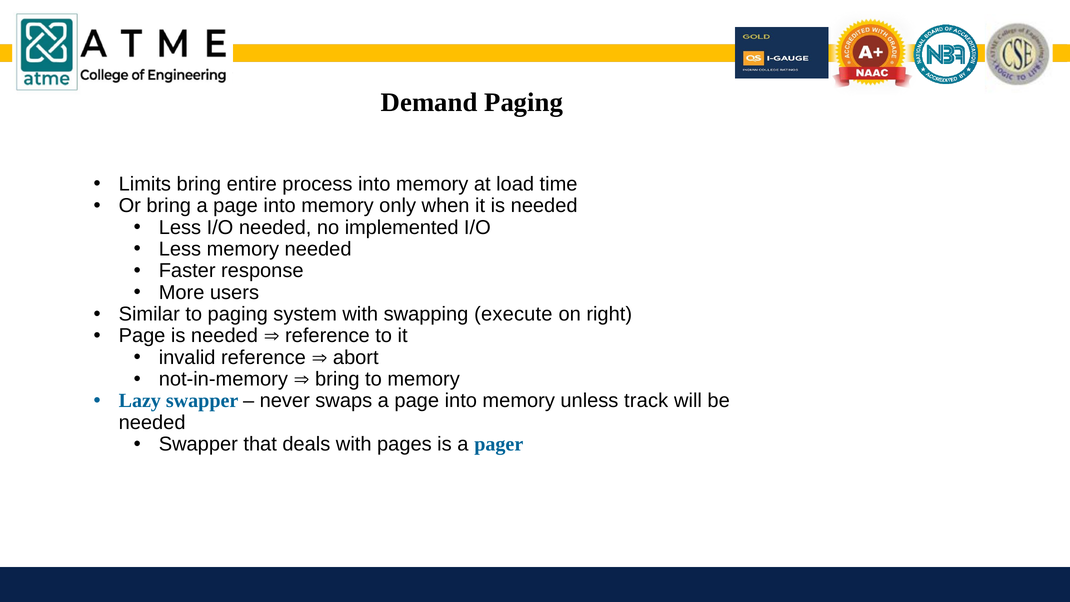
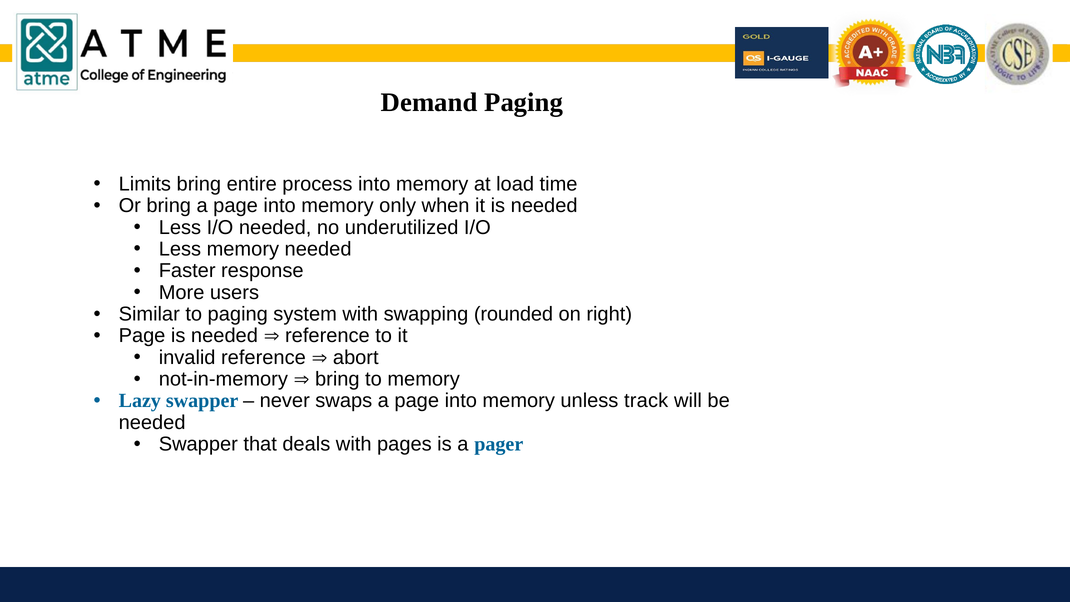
implemented: implemented -> underutilized
execute: execute -> rounded
